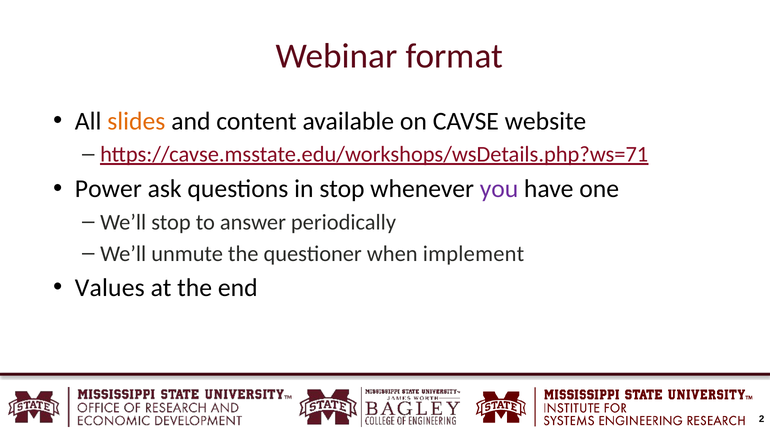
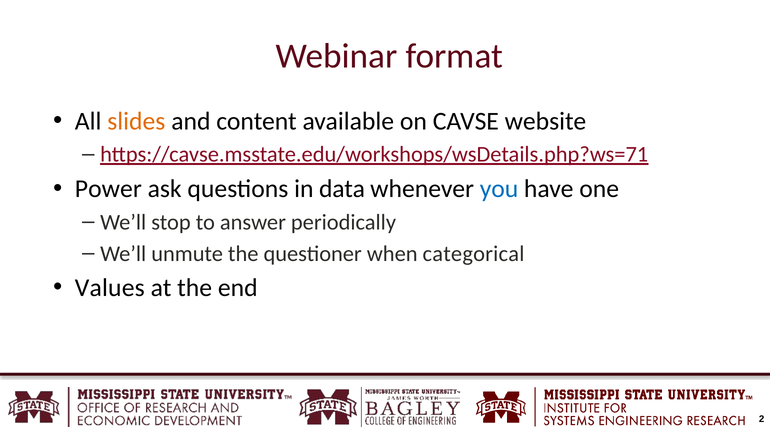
in stop: stop -> data
you colour: purple -> blue
implement: implement -> categorical
